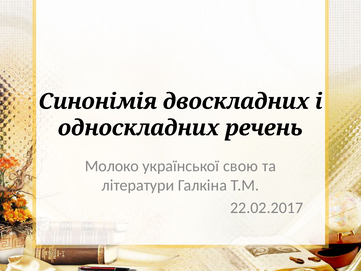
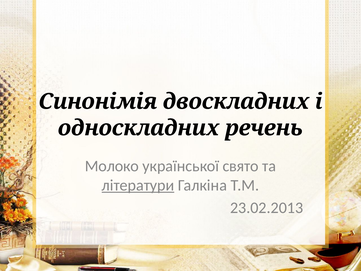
свою: свою -> свято
літератури underline: none -> present
22.02.2017: 22.02.2017 -> 23.02.2013
